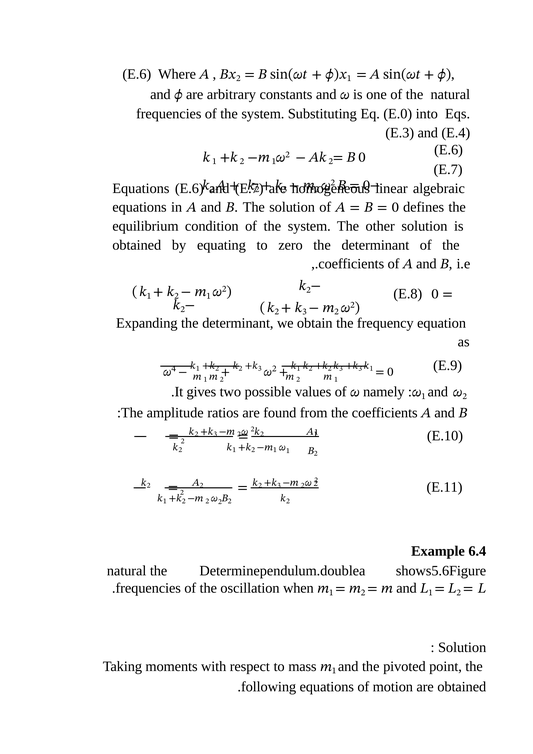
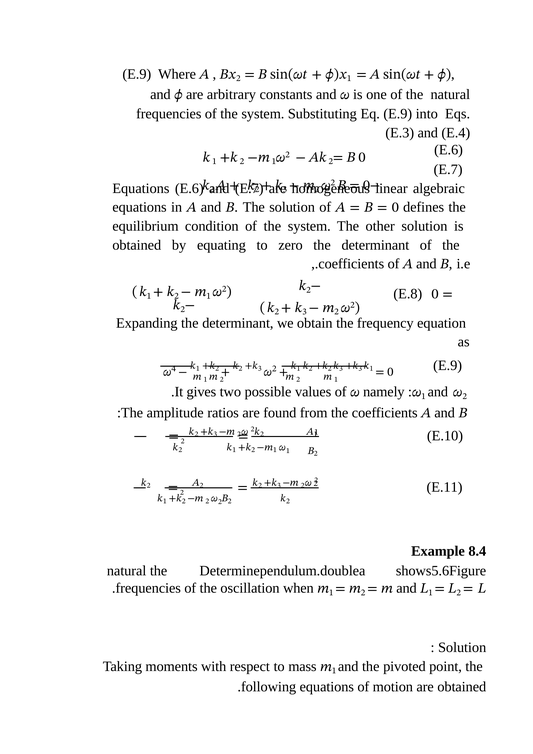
E.6 at (137, 74): E.6 -> E.9
Eq E.0: E.0 -> E.9
6.4: 6.4 -> 8.4
